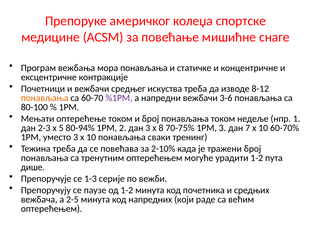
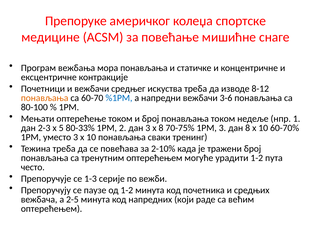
%1РМ colour: purple -> blue
80-94%: 80-94% -> 80-33%
дан 7: 7 -> 8
дише: дише -> често
